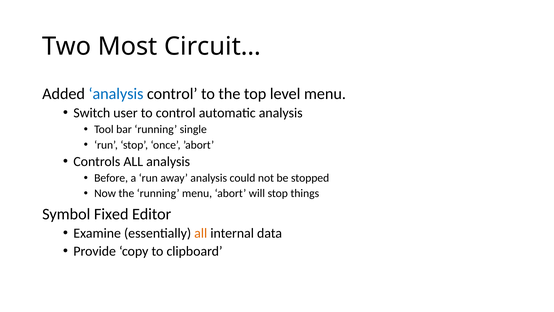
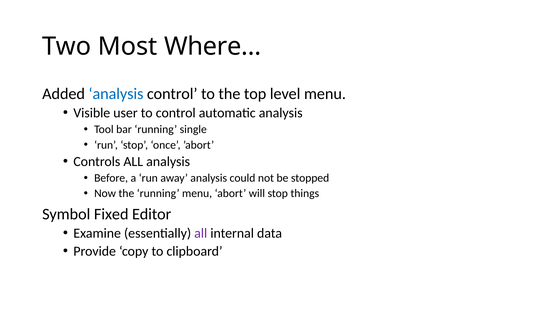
Circuit…: Circuit… -> Where…
Switch: Switch -> Visible
all at (201, 233) colour: orange -> purple
